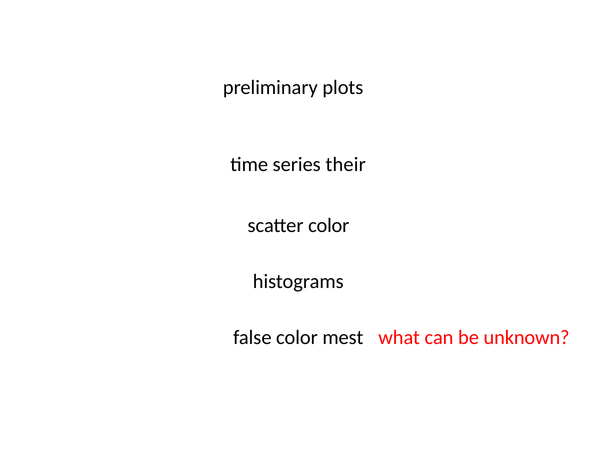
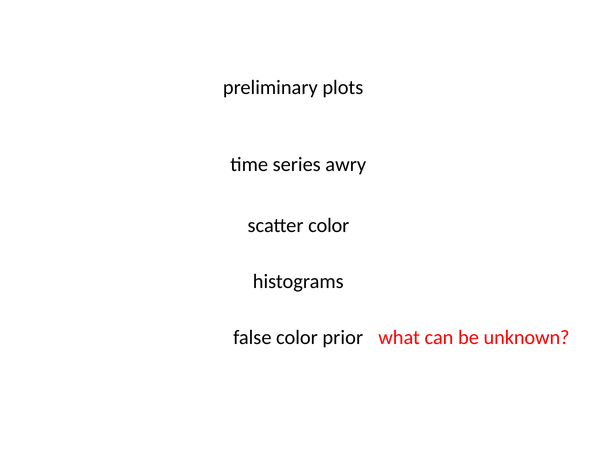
their: their -> awry
mest: mest -> prior
